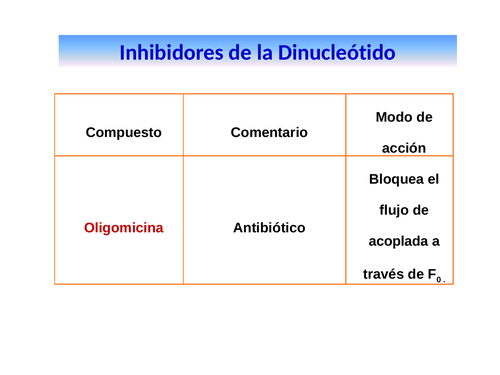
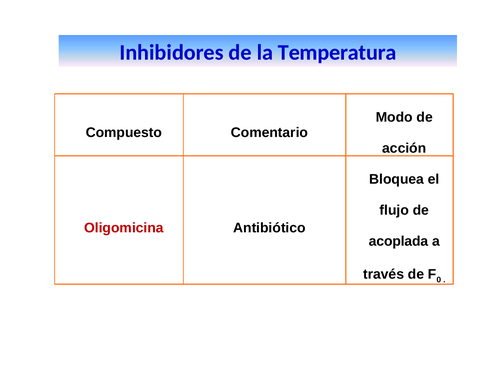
Dinucleótido: Dinucleótido -> Temperatura
